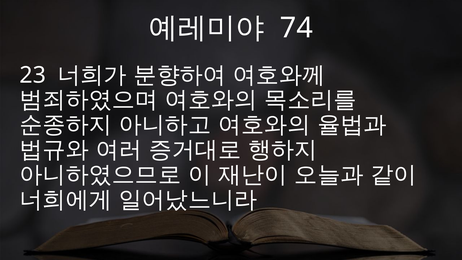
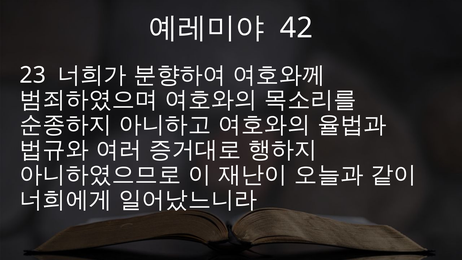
74: 74 -> 42
